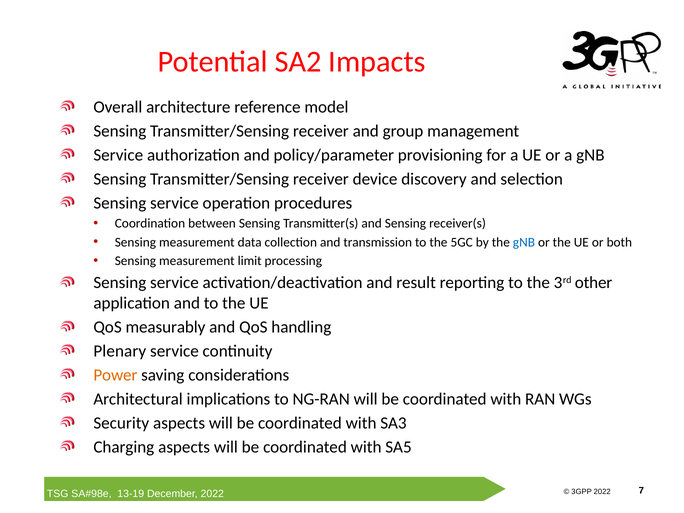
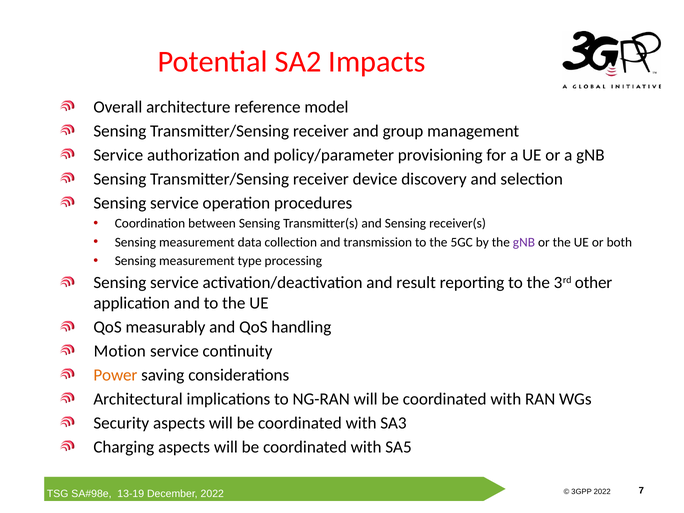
gNB at (524, 242) colour: blue -> purple
limit: limit -> type
Plenary: Plenary -> Motion
